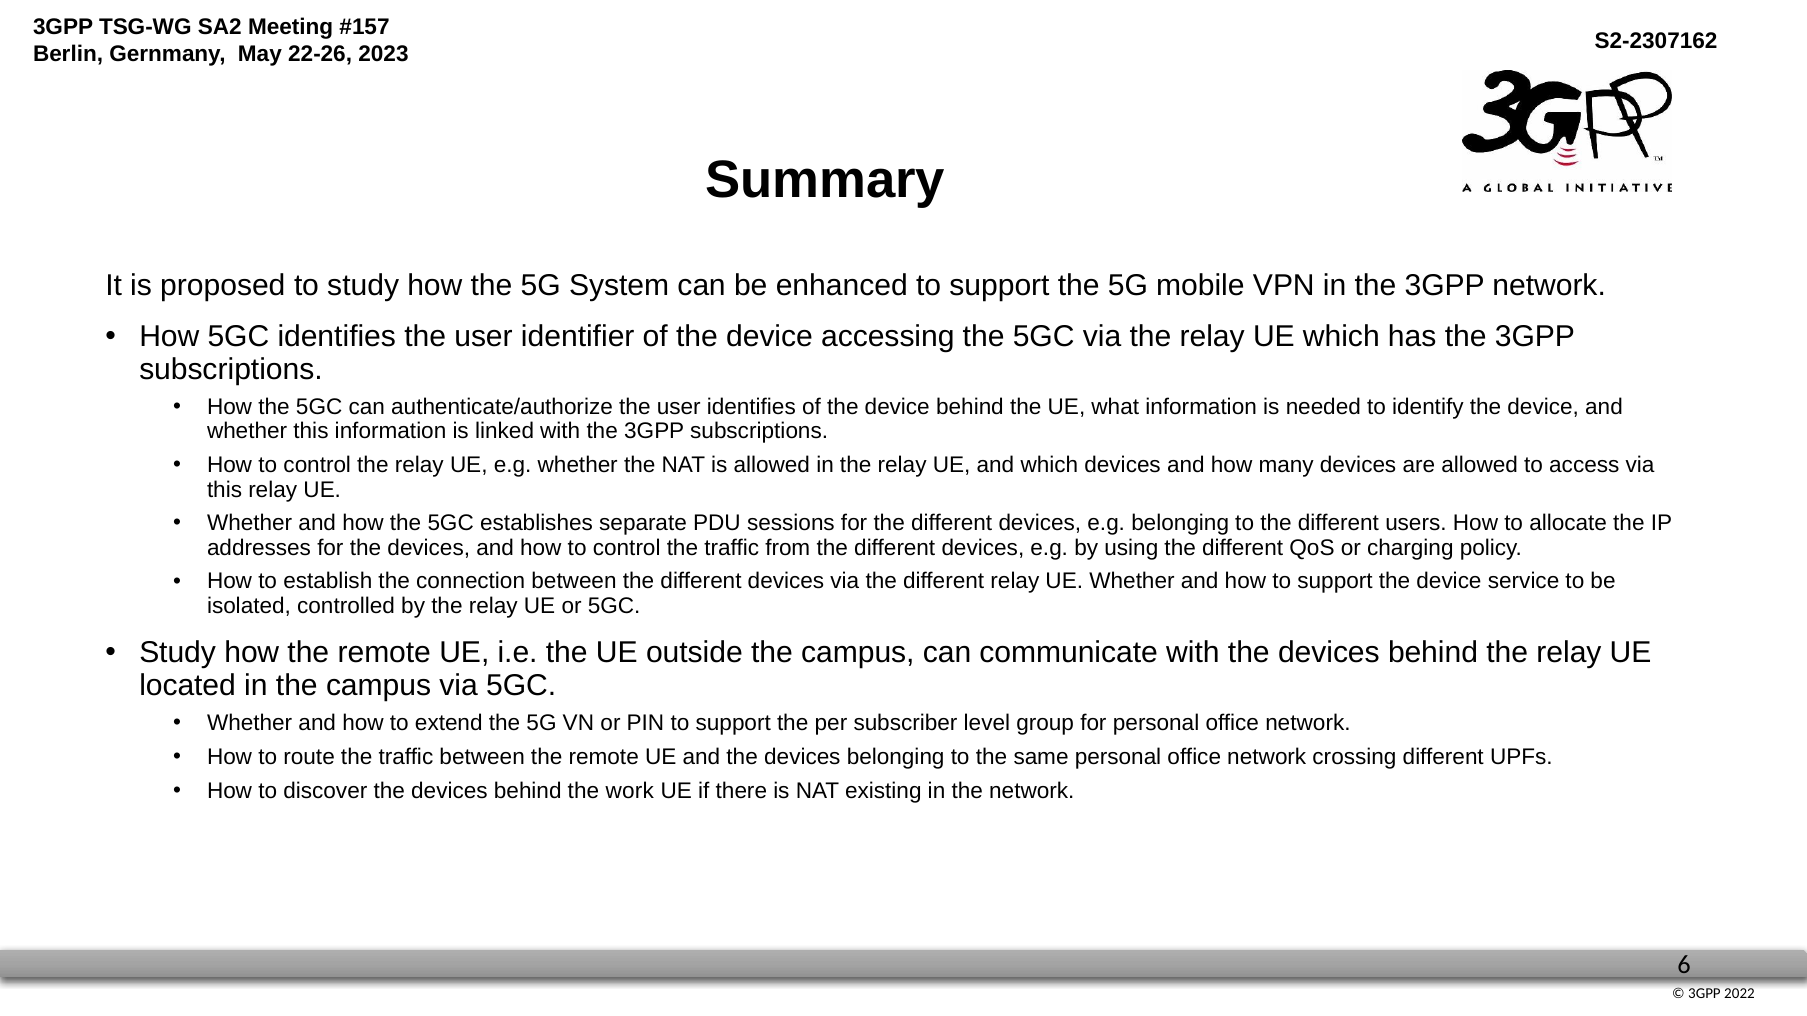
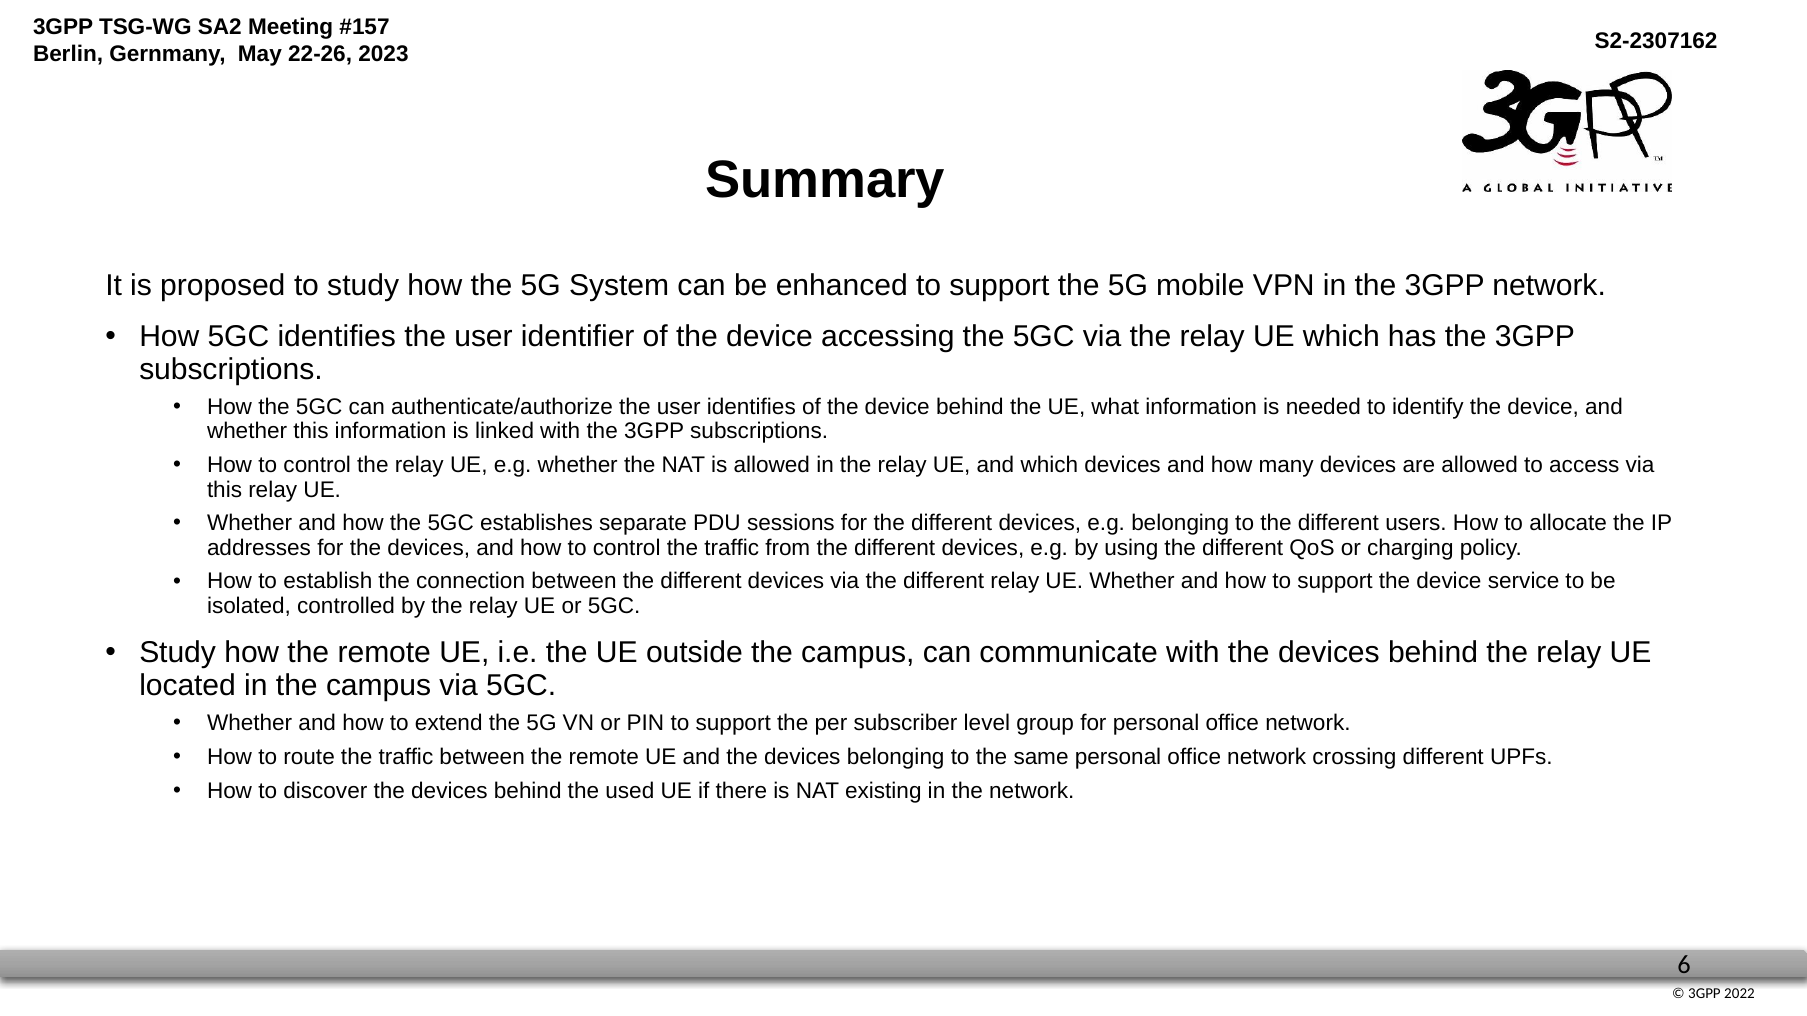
work: work -> used
